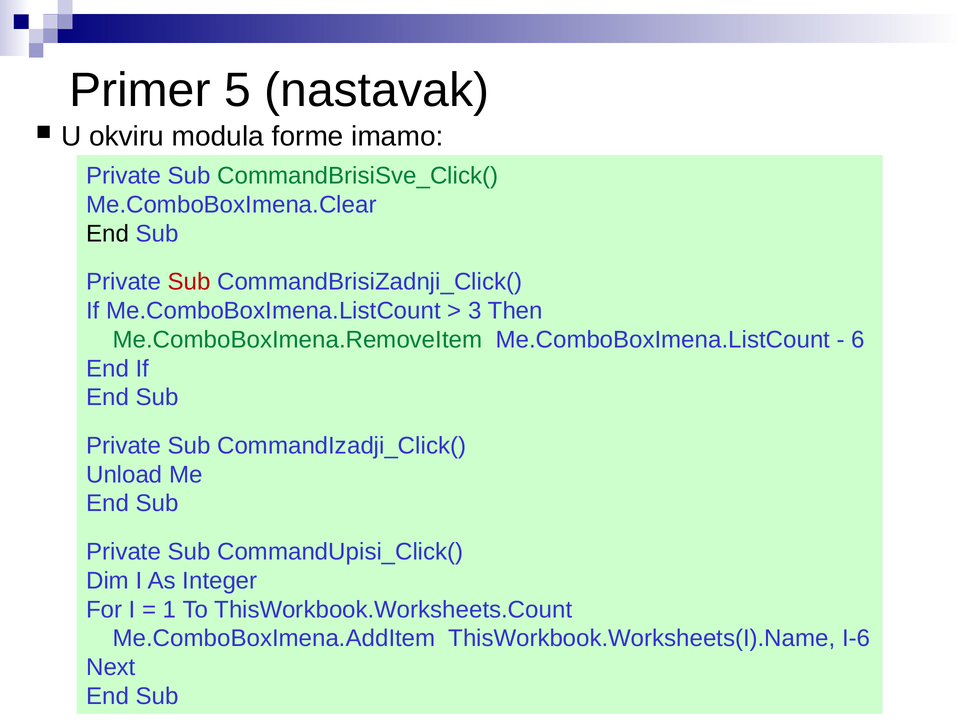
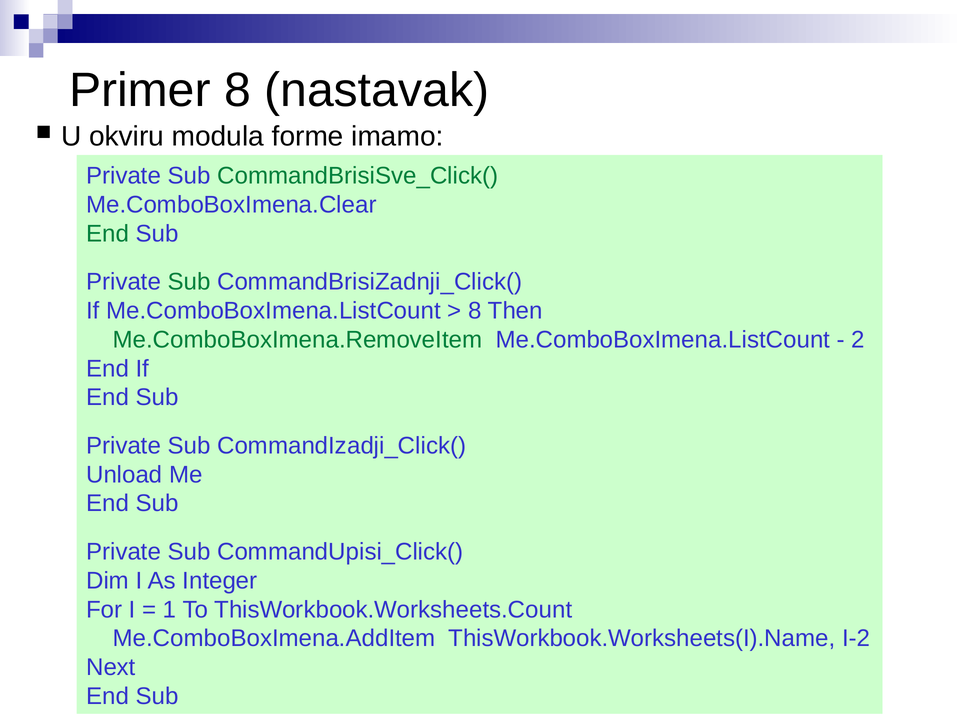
Primer 5: 5 -> 8
End at (108, 234) colour: black -> green
Sub at (189, 282) colour: red -> green
3 at (475, 311): 3 -> 8
6: 6 -> 2
I-6: I-6 -> I-2
